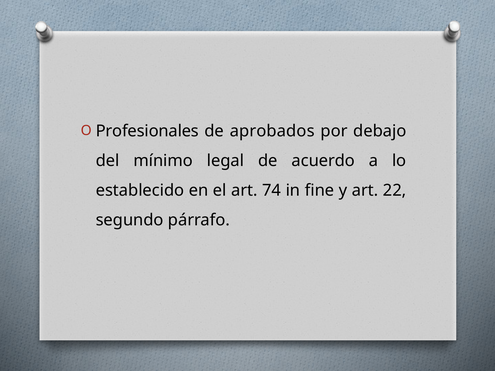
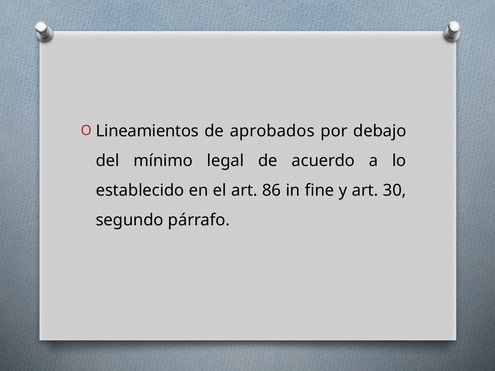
Profesionales: Profesionales -> Lineamientos
74: 74 -> 86
22: 22 -> 30
